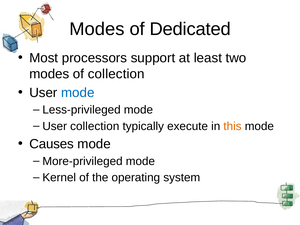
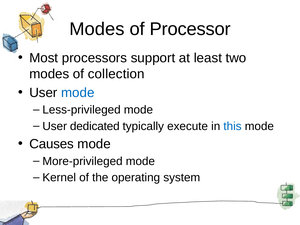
Dedicated: Dedicated -> Processor
User collection: collection -> dedicated
this colour: orange -> blue
